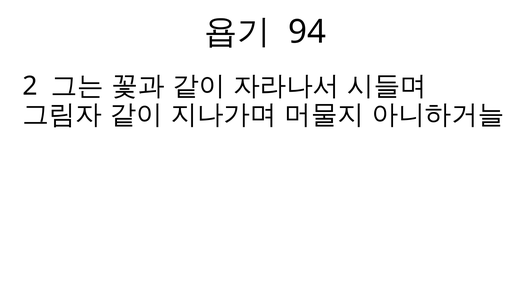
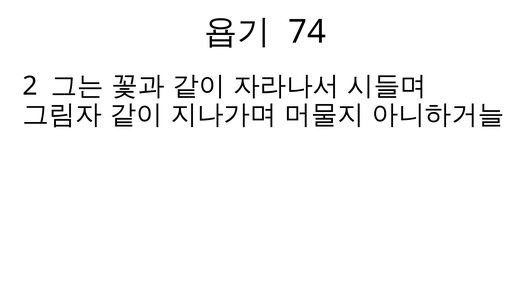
94: 94 -> 74
